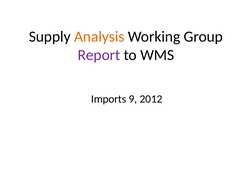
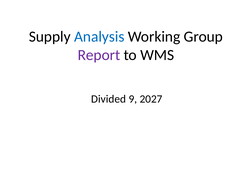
Analysis colour: orange -> blue
Imports: Imports -> Divided
2012: 2012 -> 2027
